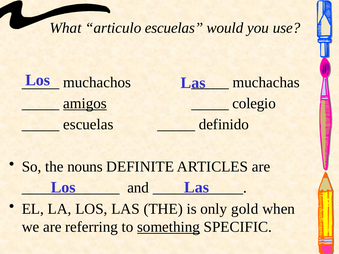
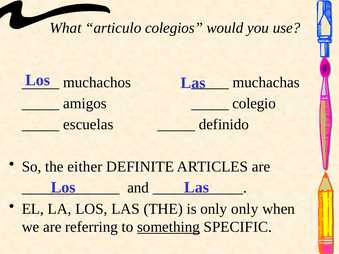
articulo escuelas: escuelas -> colegios
amigos underline: present -> none
nouns: nouns -> either
only gold: gold -> only
